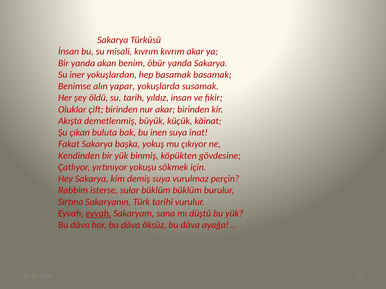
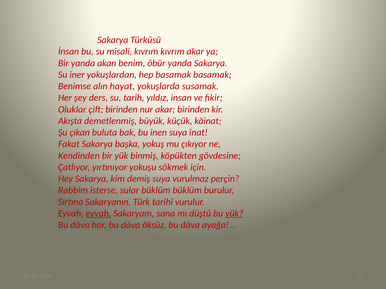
yapar: yapar -> hayat
öldü: öldü -> ders
yük at (234, 214) underline: none -> present
